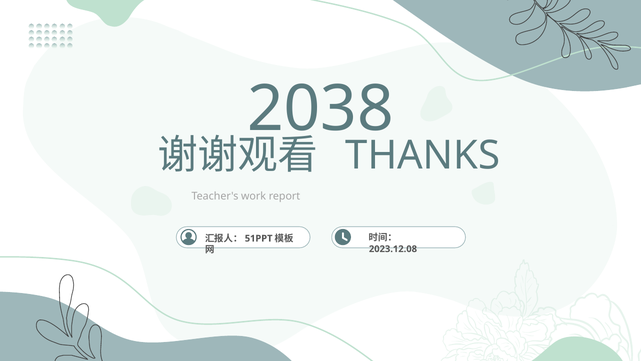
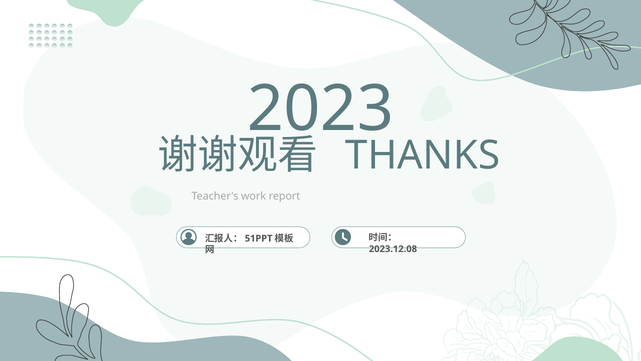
2038: 2038 -> 2023
